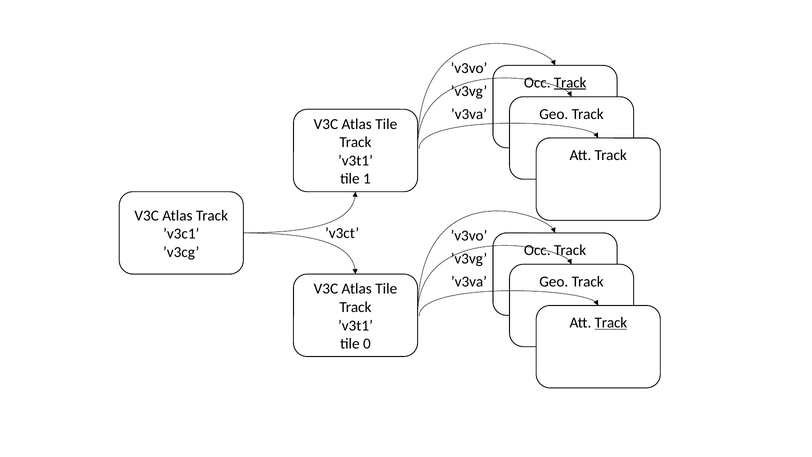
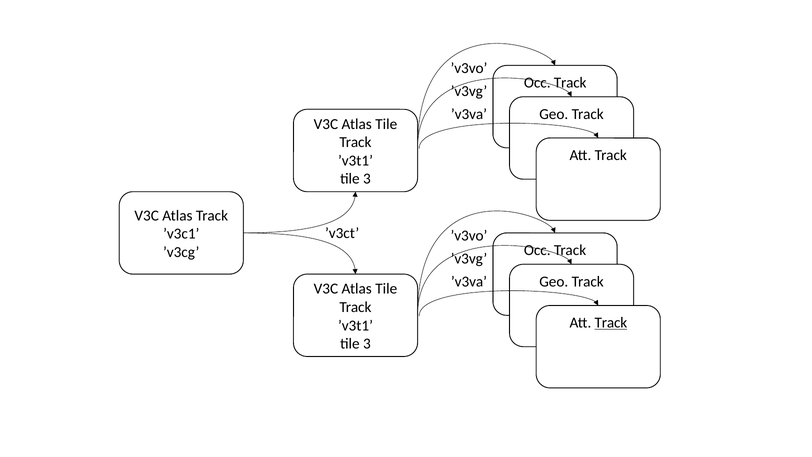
Track at (570, 83) underline: present -> none
1 at (367, 179): 1 -> 3
0 at (367, 344): 0 -> 3
